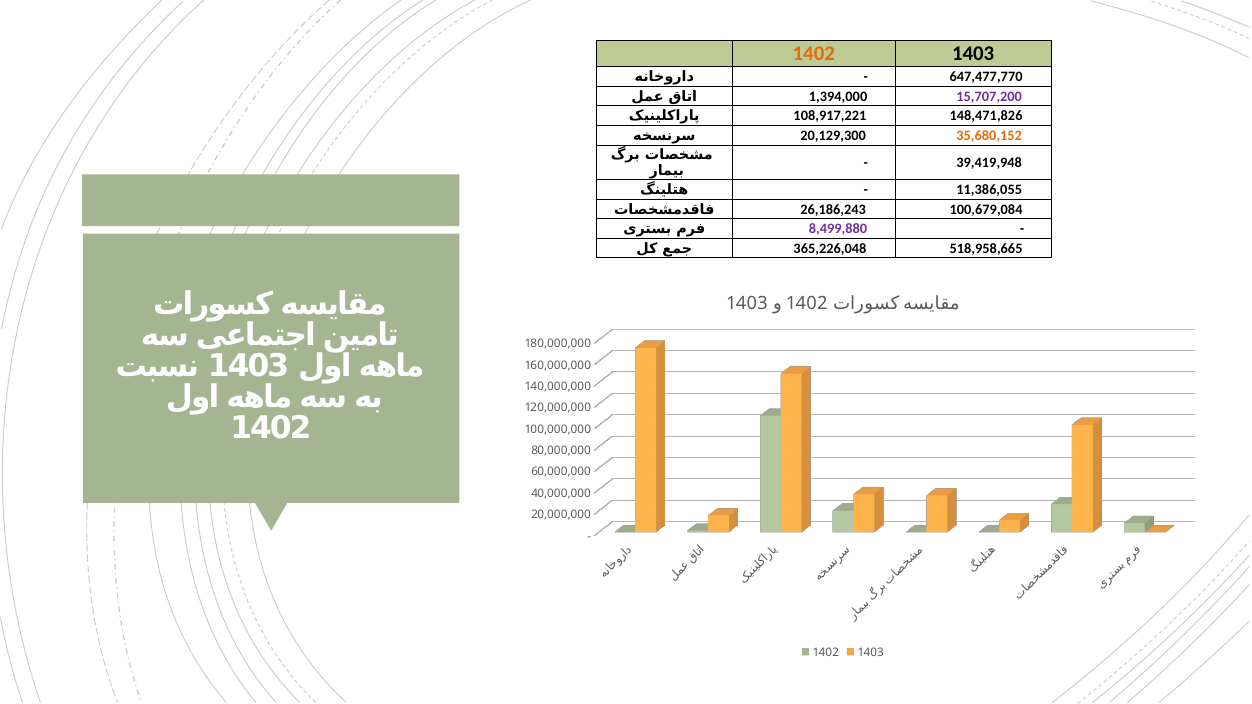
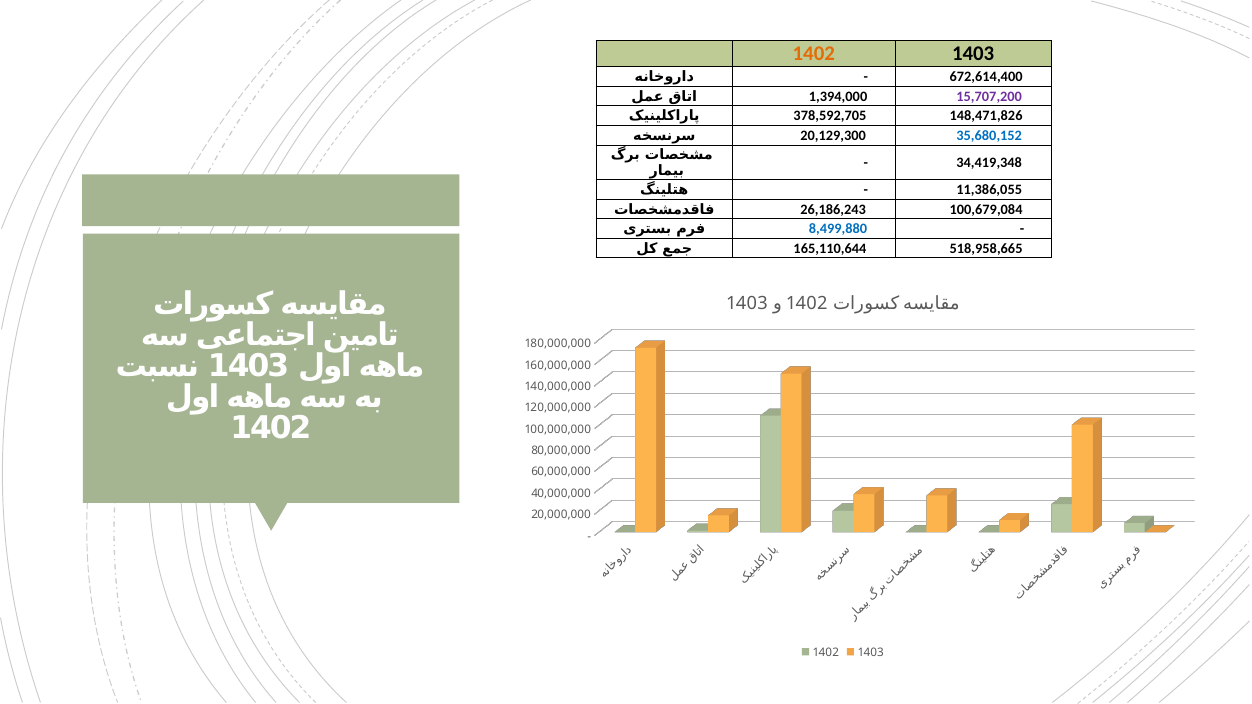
647,477,770: 647,477,770 -> 672,614,400
108,917,221: 108,917,221 -> 378,592,705
35,680,152 colour: orange -> blue
39,419,948: 39,419,948 -> 34,419,348
8,499,880 colour: purple -> blue
365,226,048: 365,226,048 -> 165,110,644
